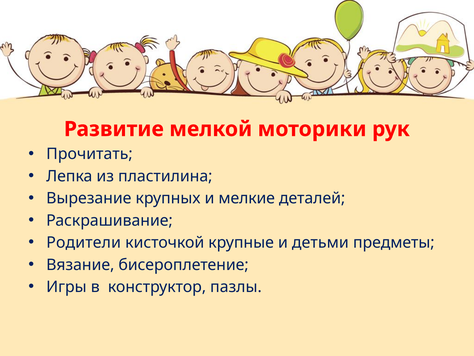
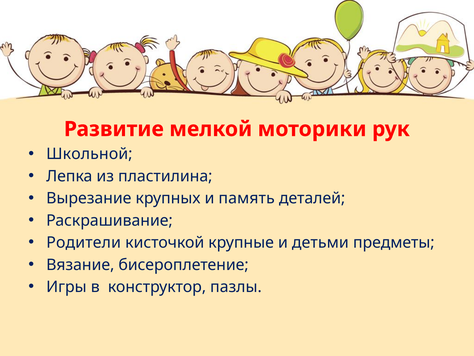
Прочитать: Прочитать -> Школьной
мелкие: мелкие -> память
